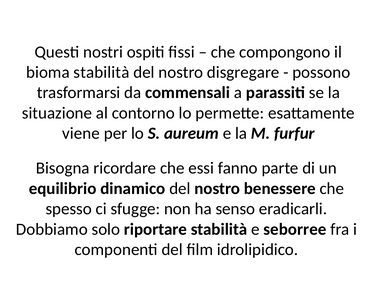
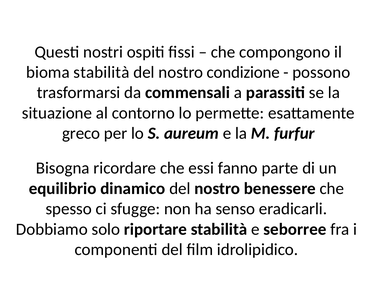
disgregare: disgregare -> condizione
viene: viene -> greco
